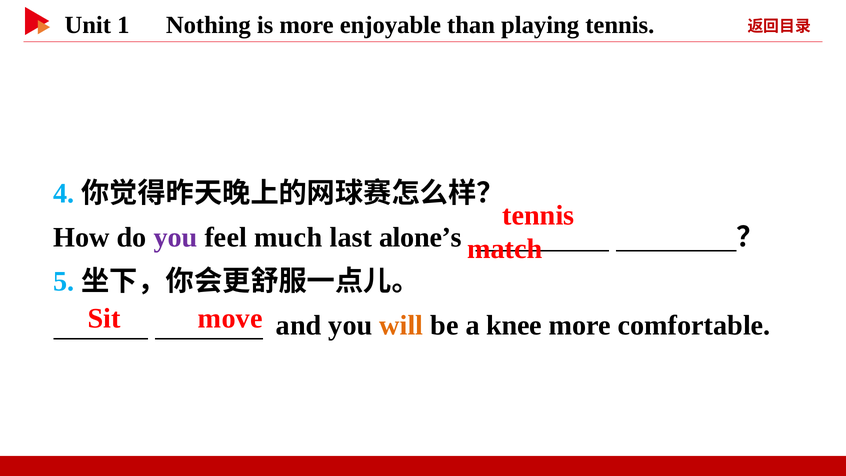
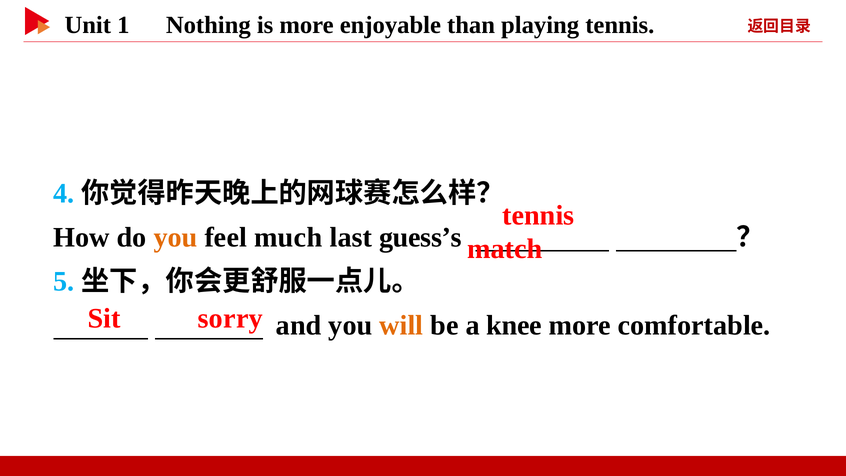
you at (176, 237) colour: purple -> orange
alone’s: alone’s -> guess’s
move: move -> sorry
